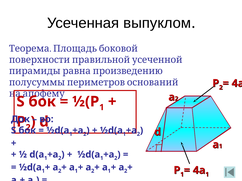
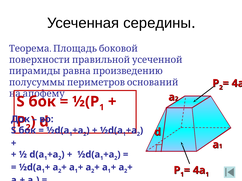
выпуклом: выпуклом -> середины
